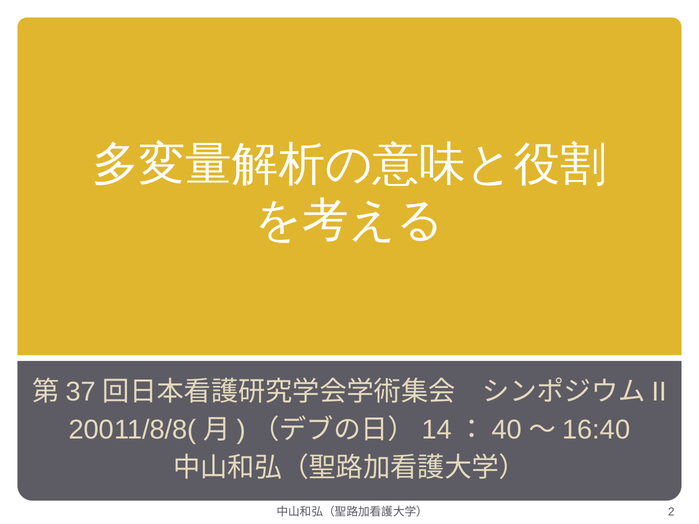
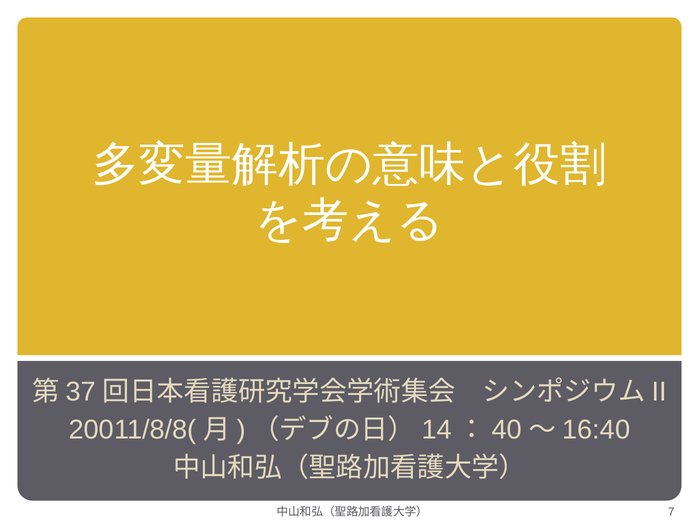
2: 2 -> 7
